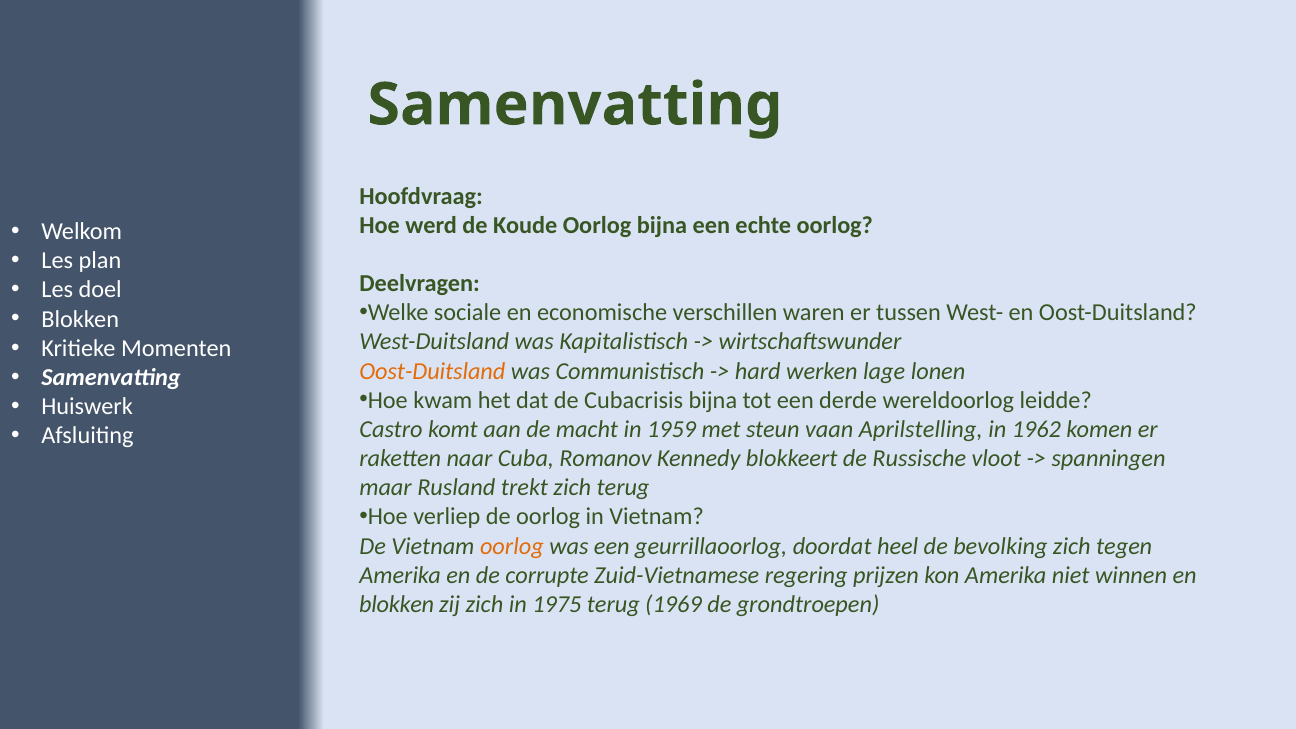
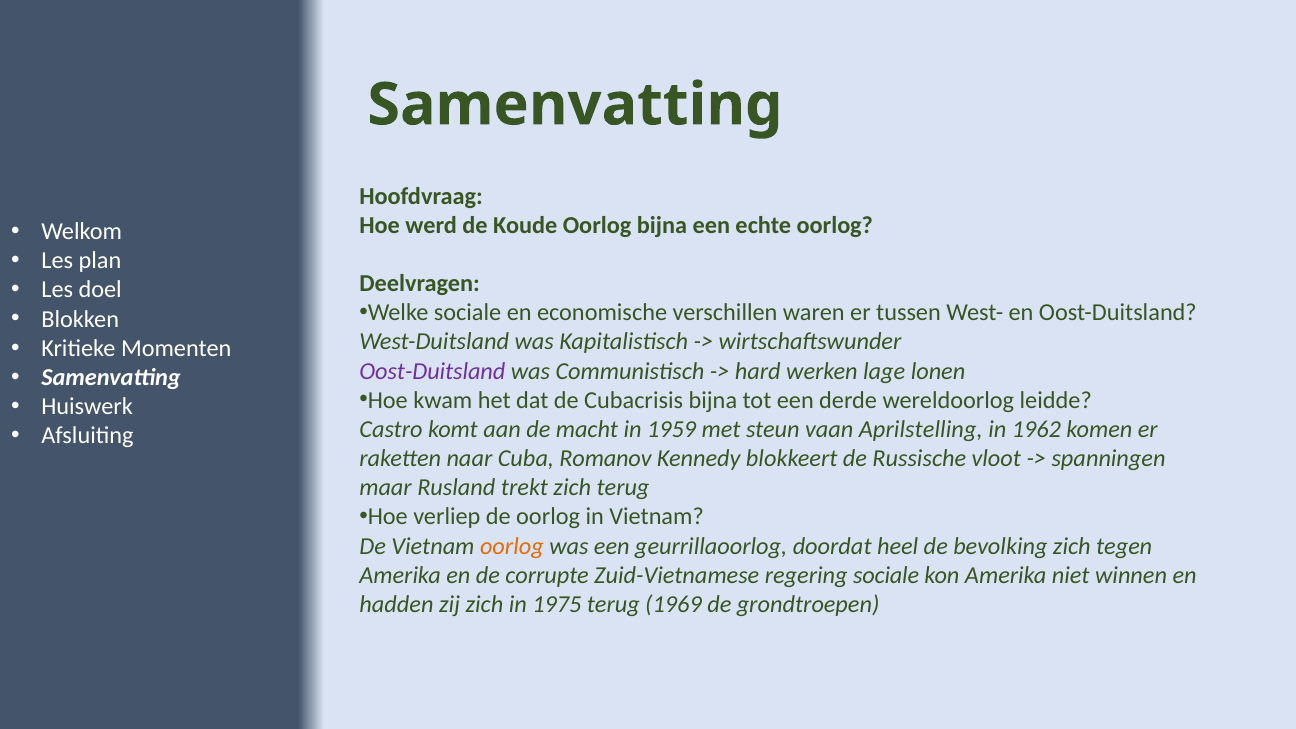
Oost-Duitsland at (432, 371) colour: orange -> purple
regering prijzen: prijzen -> sociale
blokken at (397, 604): blokken -> hadden
